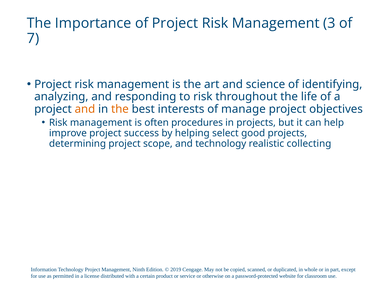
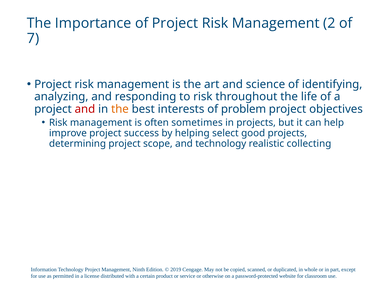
3: 3 -> 2
and at (85, 109) colour: orange -> red
manage: manage -> problem
procedures: procedures -> sometimes
